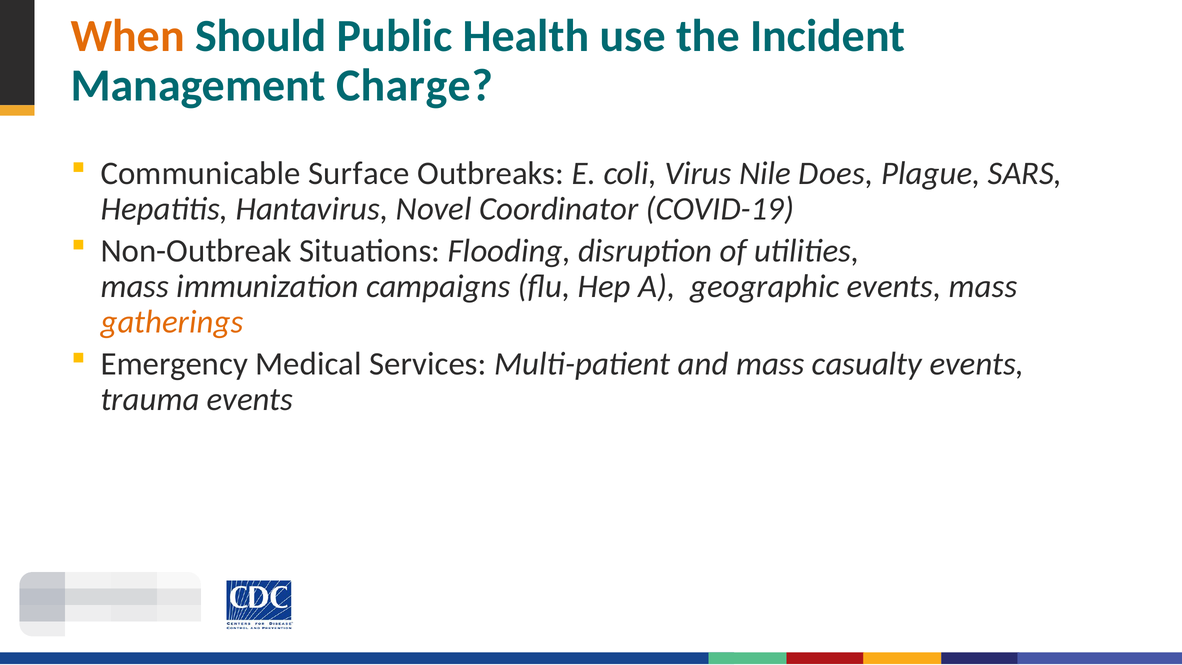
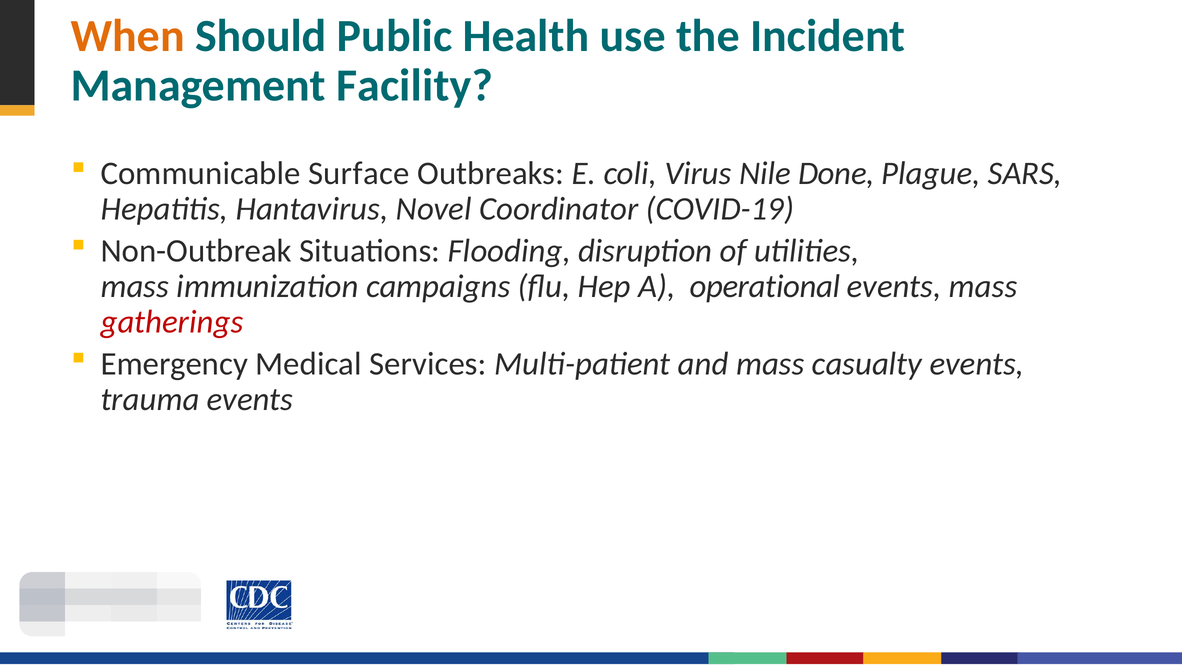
Charge: Charge -> Facility
Does: Does -> Done
geographic: geographic -> operational
gatherings colour: orange -> red
